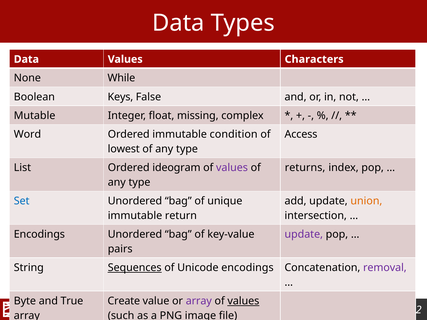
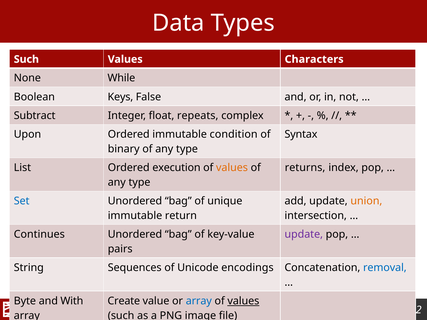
Data at (26, 59): Data -> Such
Mutable: Mutable -> Subtract
missing: missing -> repeats
Word: Word -> Upon
Access: Access -> Syntax
lowest: lowest -> binary
ideogram: ideogram -> execution
values at (232, 168) colour: purple -> orange
Encodings at (39, 235): Encodings -> Continues
Sequences underline: present -> none
removal colour: purple -> blue
True: True -> With
array at (199, 301) colour: purple -> blue
